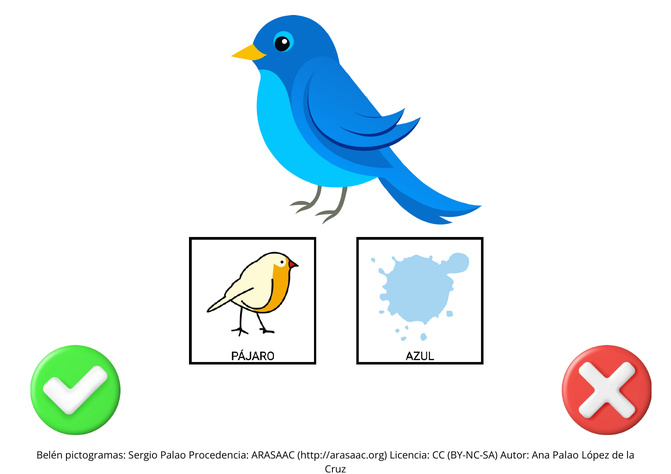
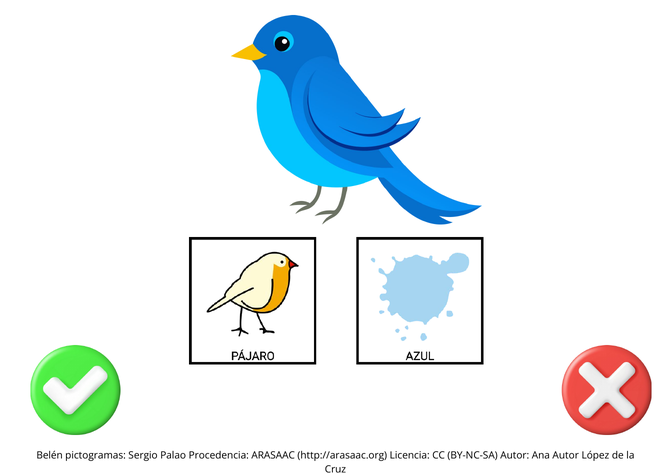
Ana Palao: Palao -> Autor
